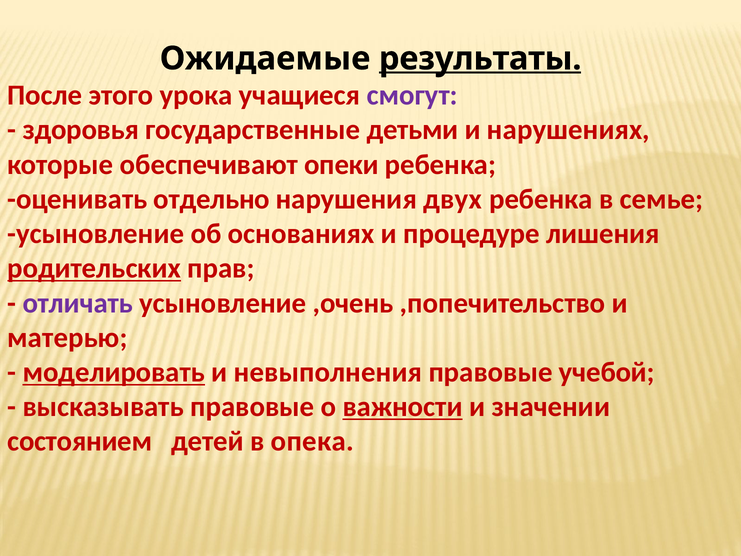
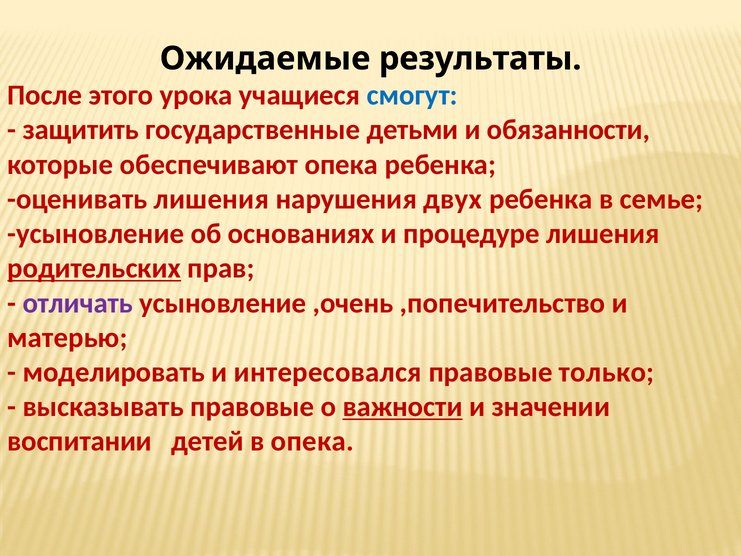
результаты underline: present -> none
смогут colour: purple -> blue
здоровья: здоровья -> защитить
нарушениях: нарушениях -> обязанности
обеспечивают опеки: опеки -> опека
оценивать отдельно: отдельно -> лишения
моделировать underline: present -> none
невыполнения: невыполнения -> интересовался
учебой: учебой -> только
состоянием: состоянием -> воспитании
